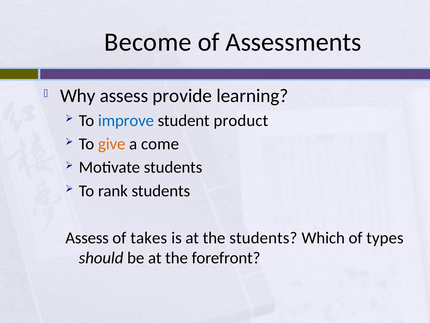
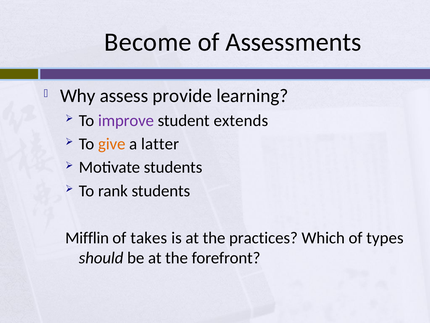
improve colour: blue -> purple
product: product -> extends
come: come -> latter
Assess at (87, 237): Assess -> Mifflin
the students: students -> practices
